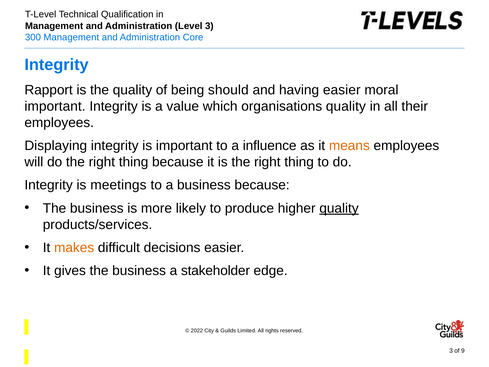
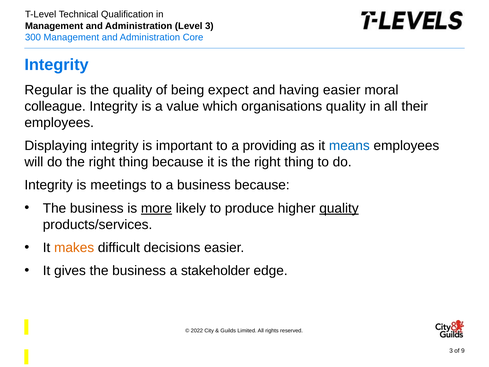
Rapport: Rapport -> Regular
should: should -> expect
important at (55, 106): important -> colleague
influence: influence -> providing
means colour: orange -> blue
more underline: none -> present
